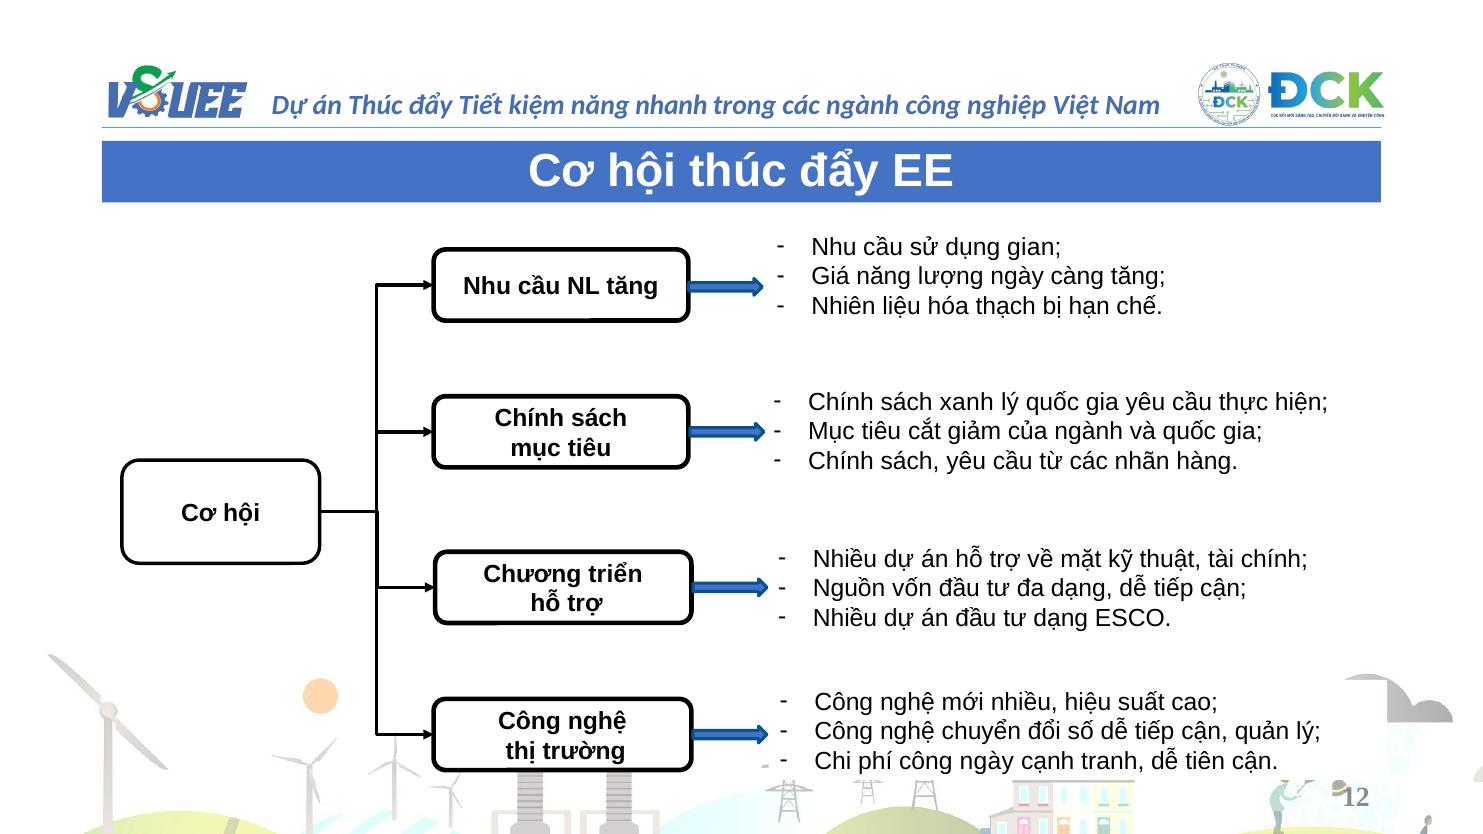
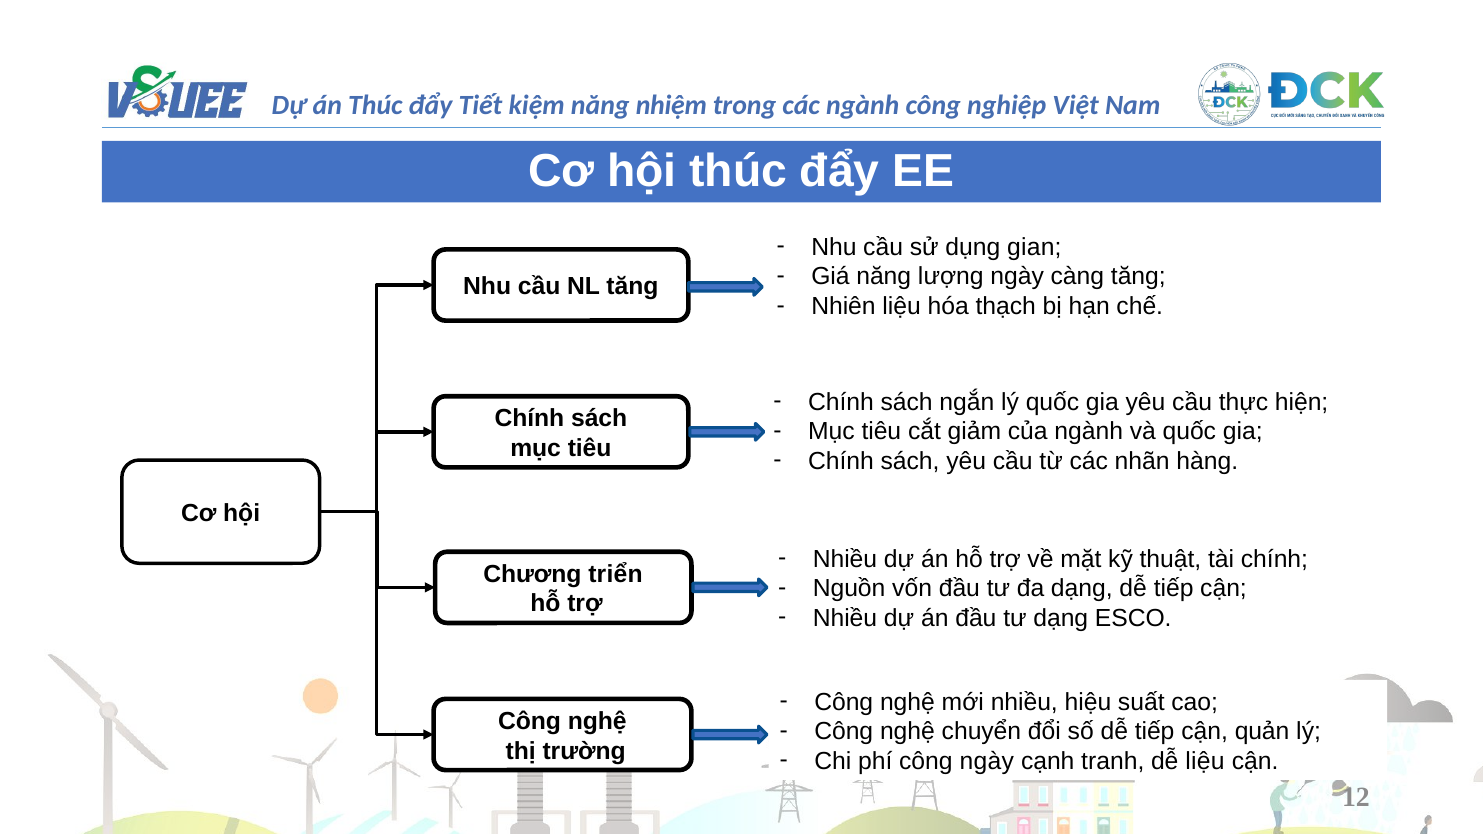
nhanh: nhanh -> nhiệm
xanh: xanh -> ngắn
dễ tiên: tiên -> liệu
